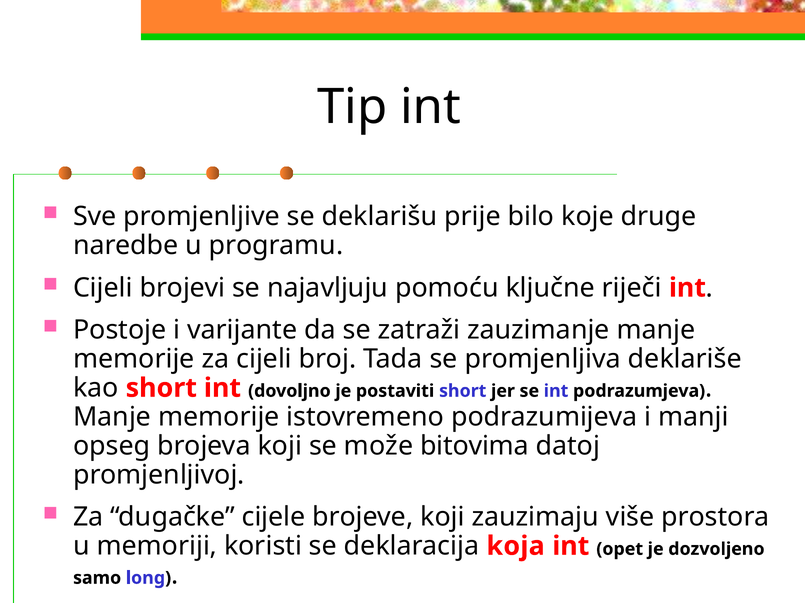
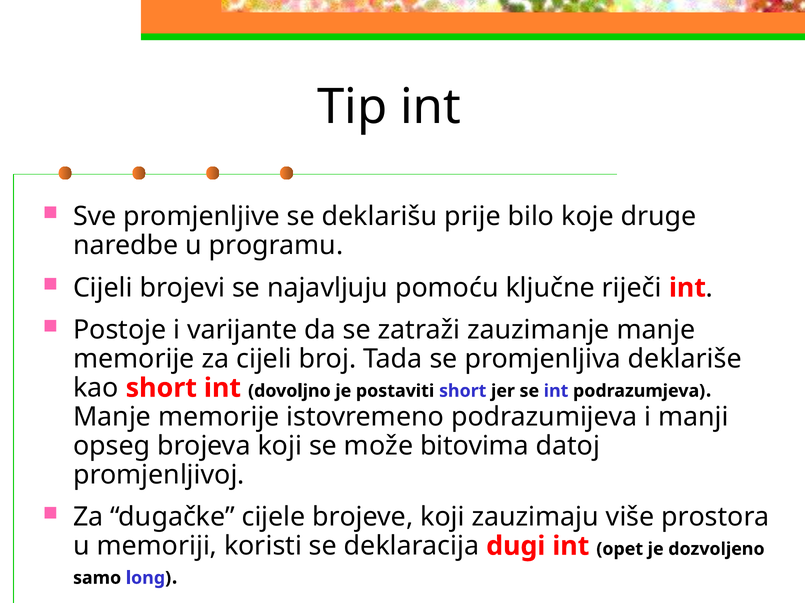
koja: koja -> dugi
